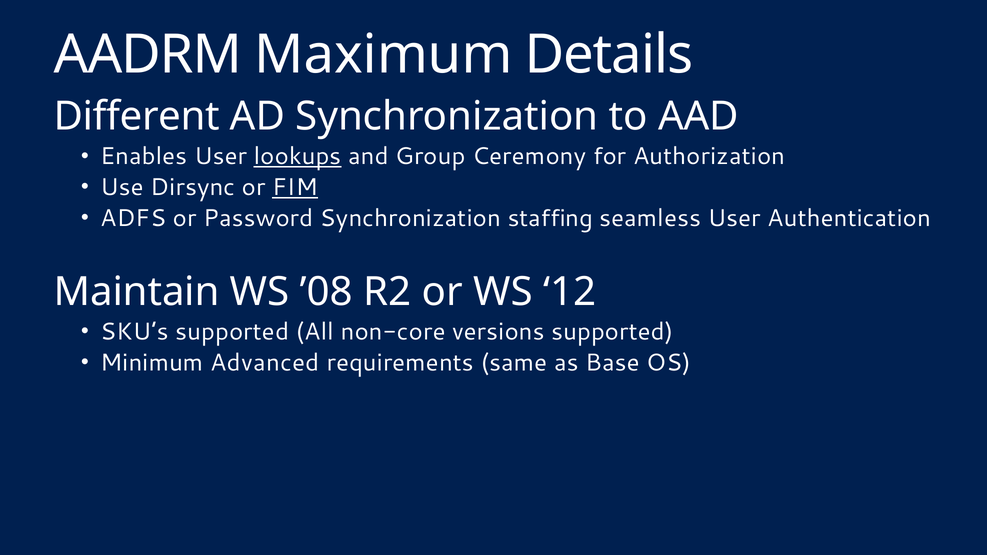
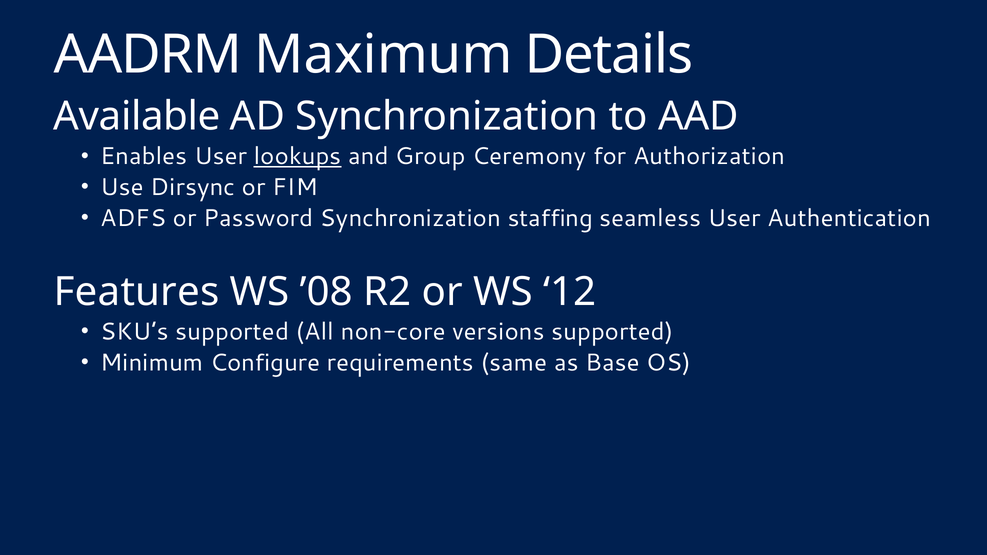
Different: Different -> Available
FIM underline: present -> none
Maintain: Maintain -> Features
Advanced: Advanced -> Configure
